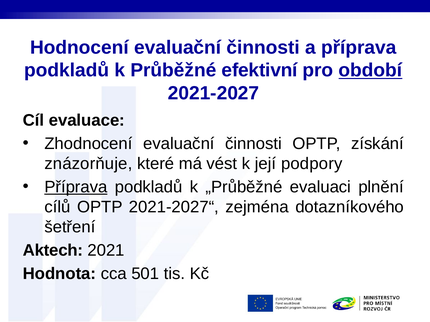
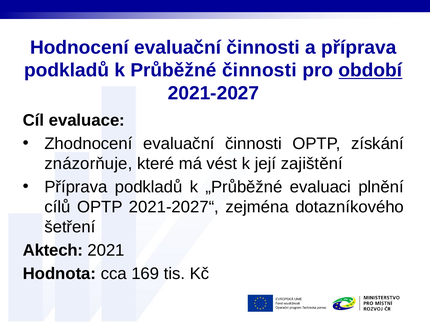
Průběžné efektivní: efektivní -> činnosti
podpory: podpory -> zajištění
Příprava at (76, 187) underline: present -> none
501: 501 -> 169
